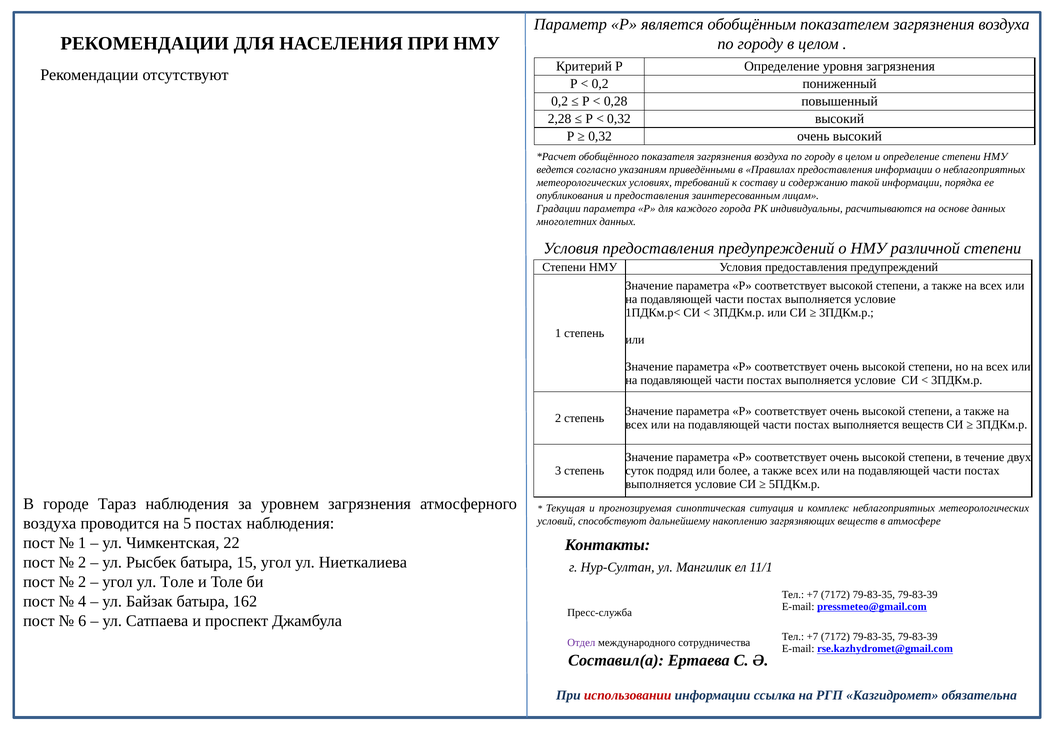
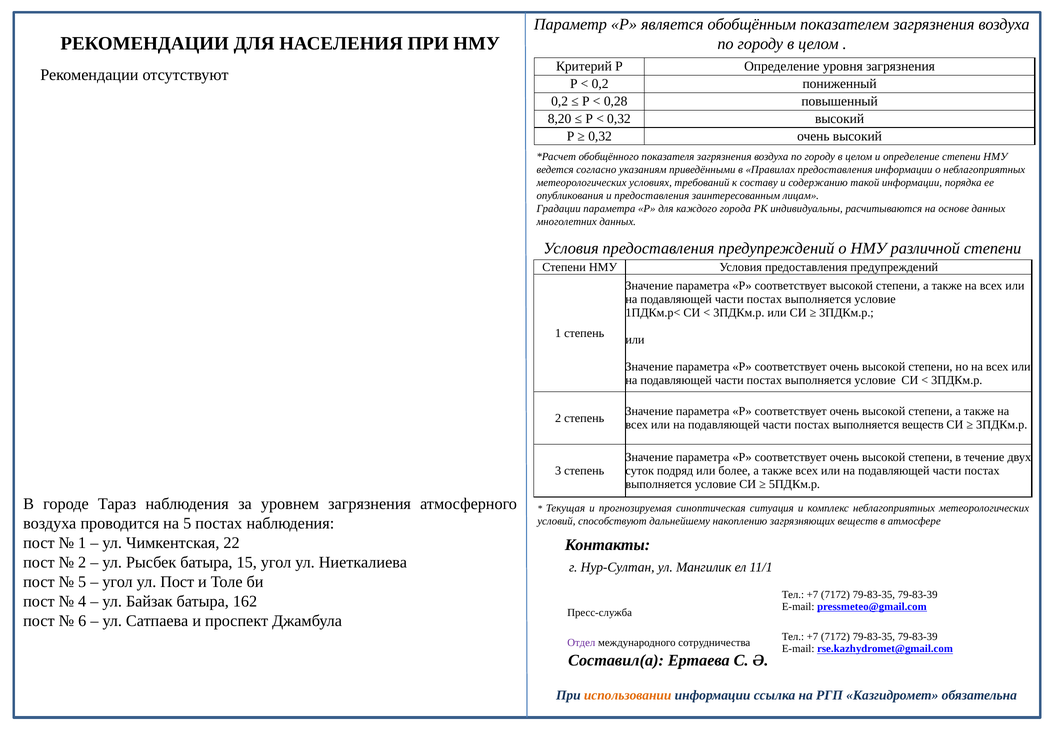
2,28: 2,28 -> 8,20
2 at (82, 582): 2 -> 5
ул Толе: Толе -> Пост
использовании colour: red -> orange
